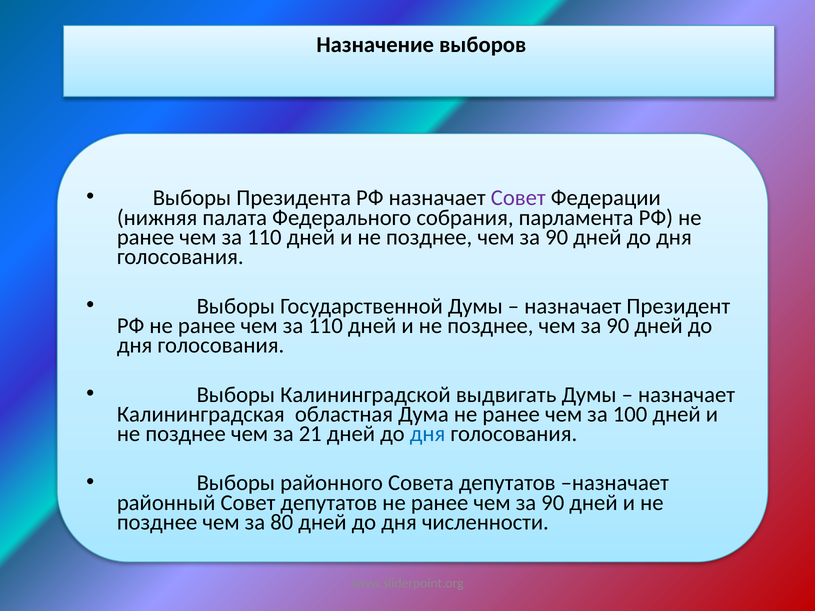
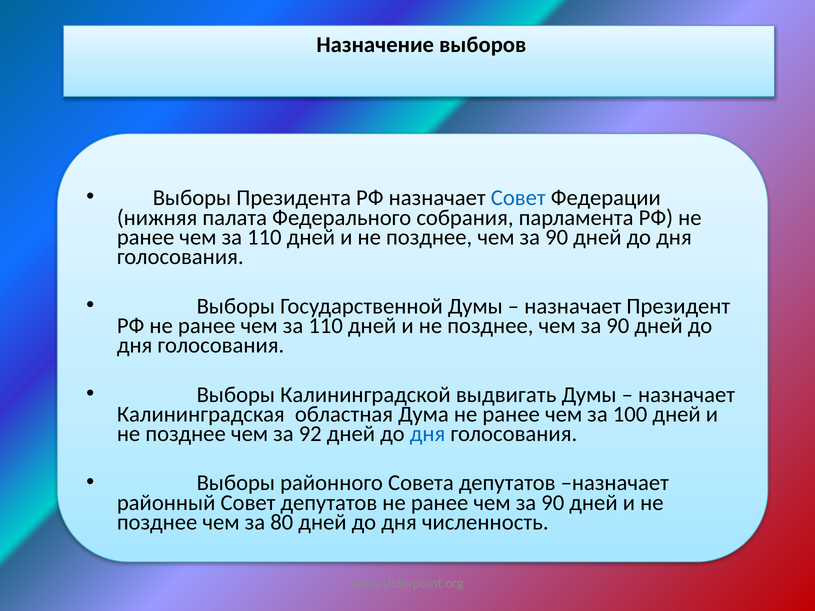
Совет at (518, 198) colour: purple -> blue
21: 21 -> 92
численности: численности -> численность
